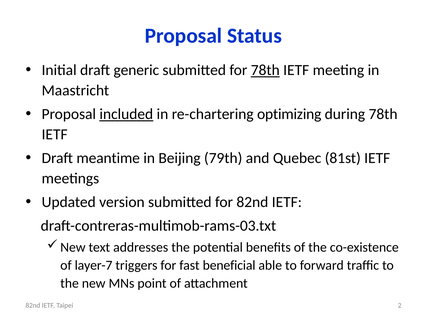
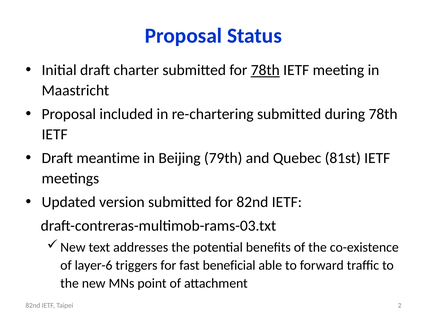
generic: generic -> charter
included underline: present -> none
re-chartering optimizing: optimizing -> submitted
layer-7: layer-7 -> layer-6
